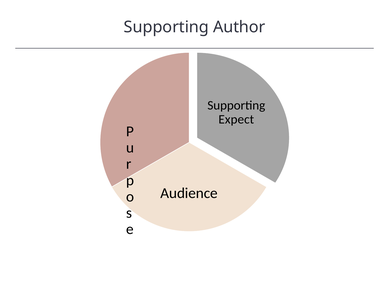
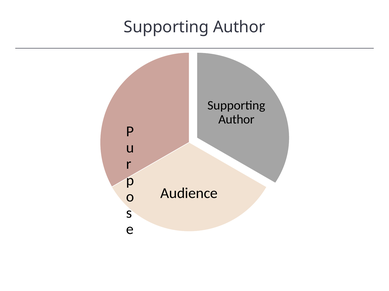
Expect at (236, 120): Expect -> Author
